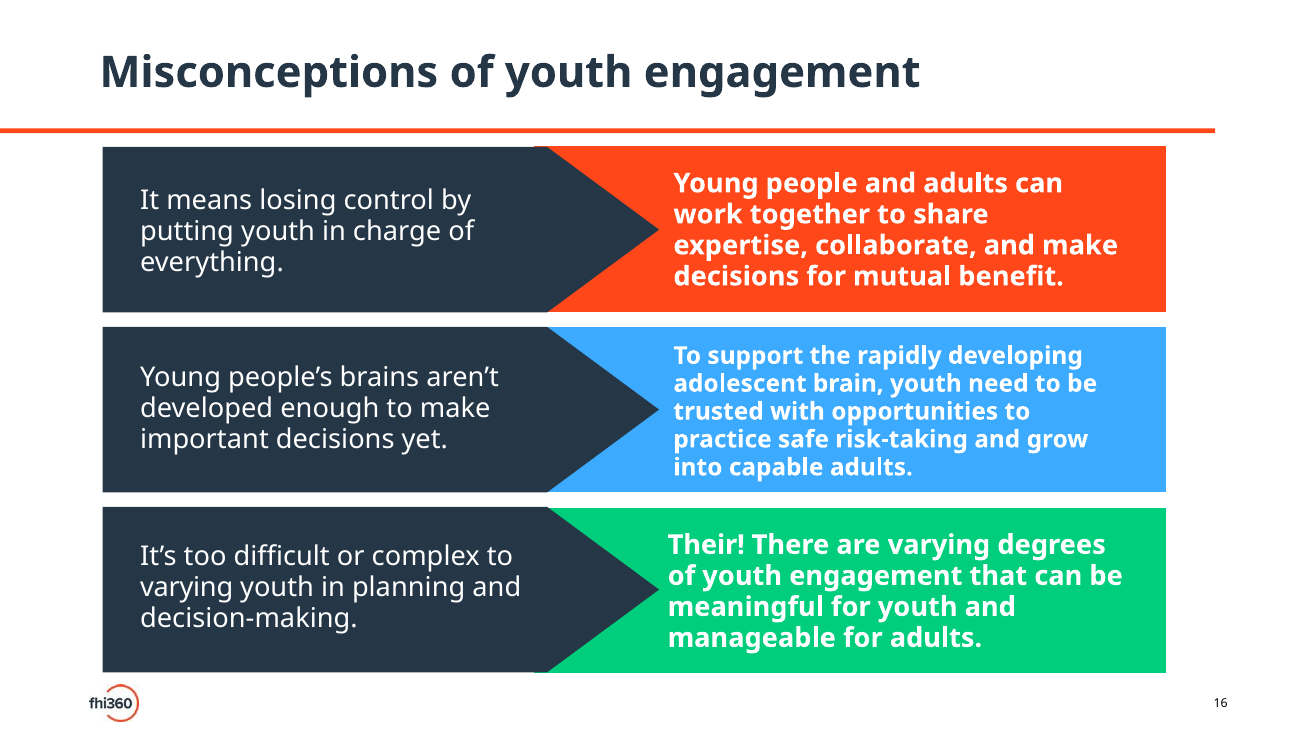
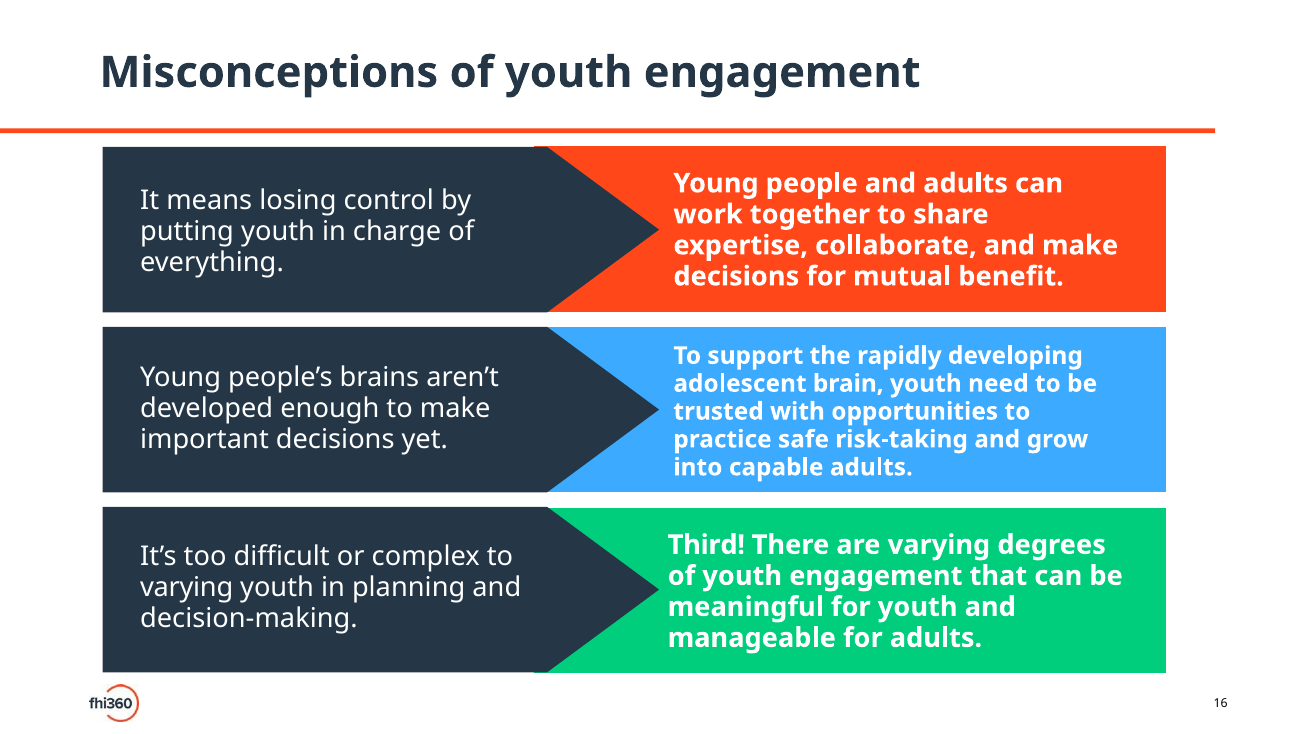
Their: Their -> Third
